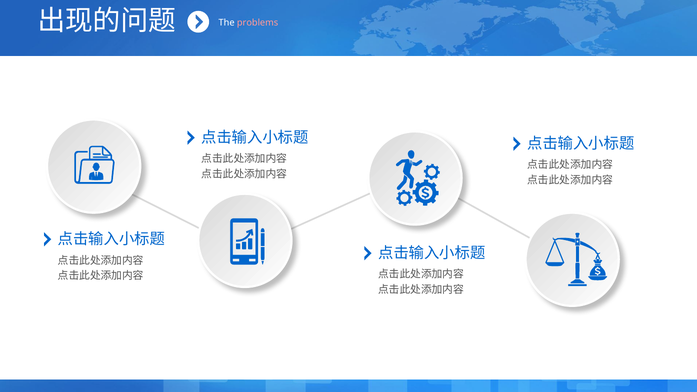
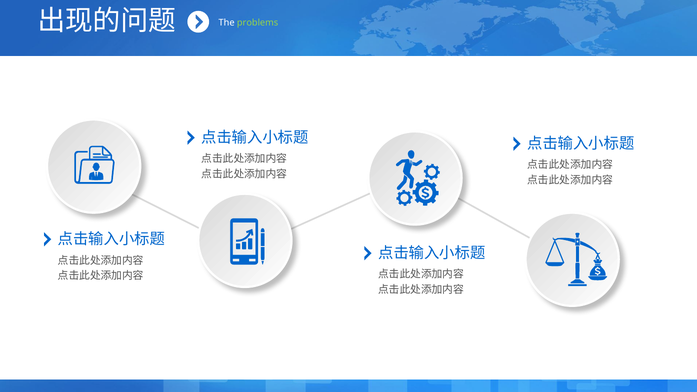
problems colour: pink -> light green
